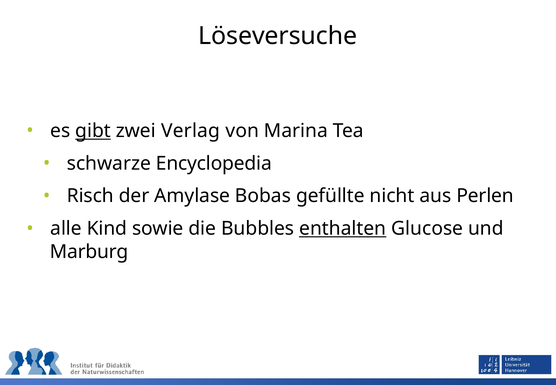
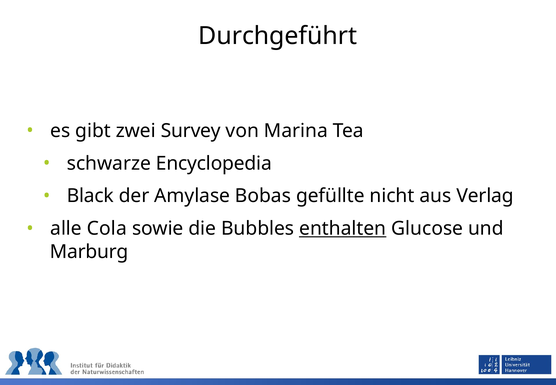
Löseversuche: Löseversuche -> Durchgeführt
gibt underline: present -> none
Verlag: Verlag -> Survey
Risch: Risch -> Black
Perlen: Perlen -> Verlag
Kind: Kind -> Cola
